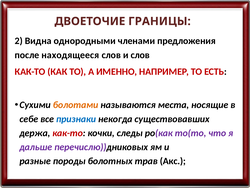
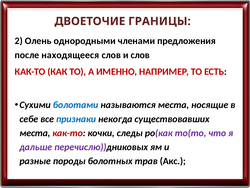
Видна: Видна -> Олень
болотами colour: orange -> blue
держа at (35, 133): держа -> места
